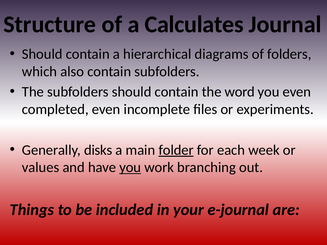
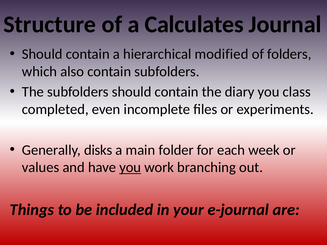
diagrams: diagrams -> modified
word: word -> diary
you even: even -> class
folder underline: present -> none
